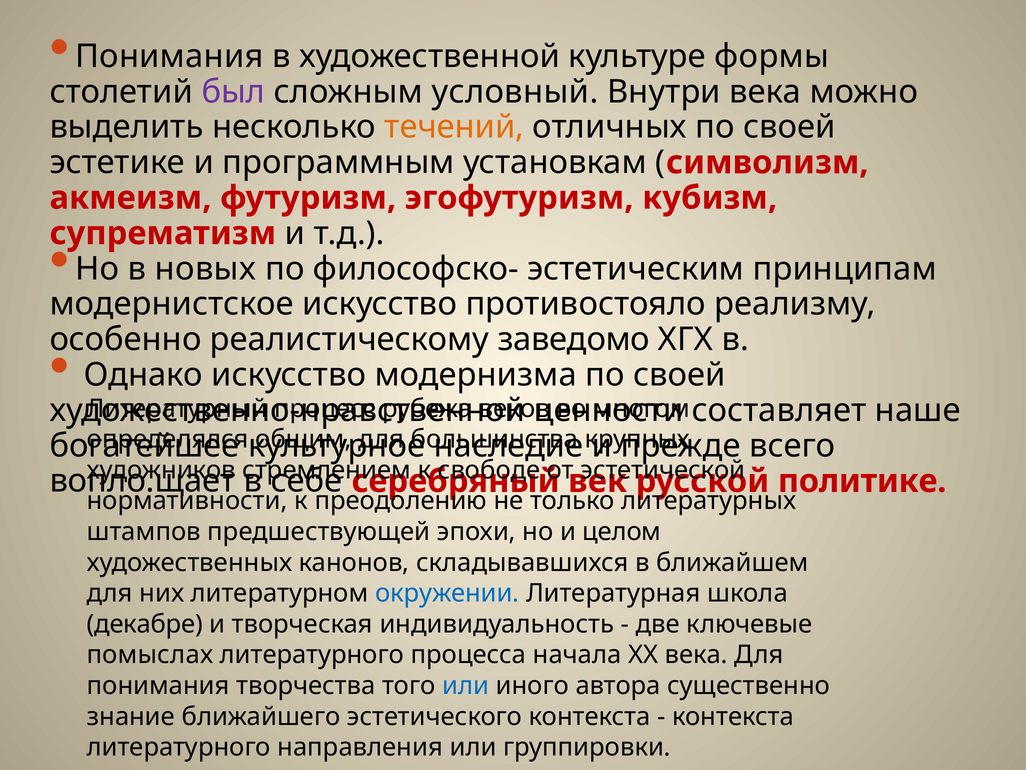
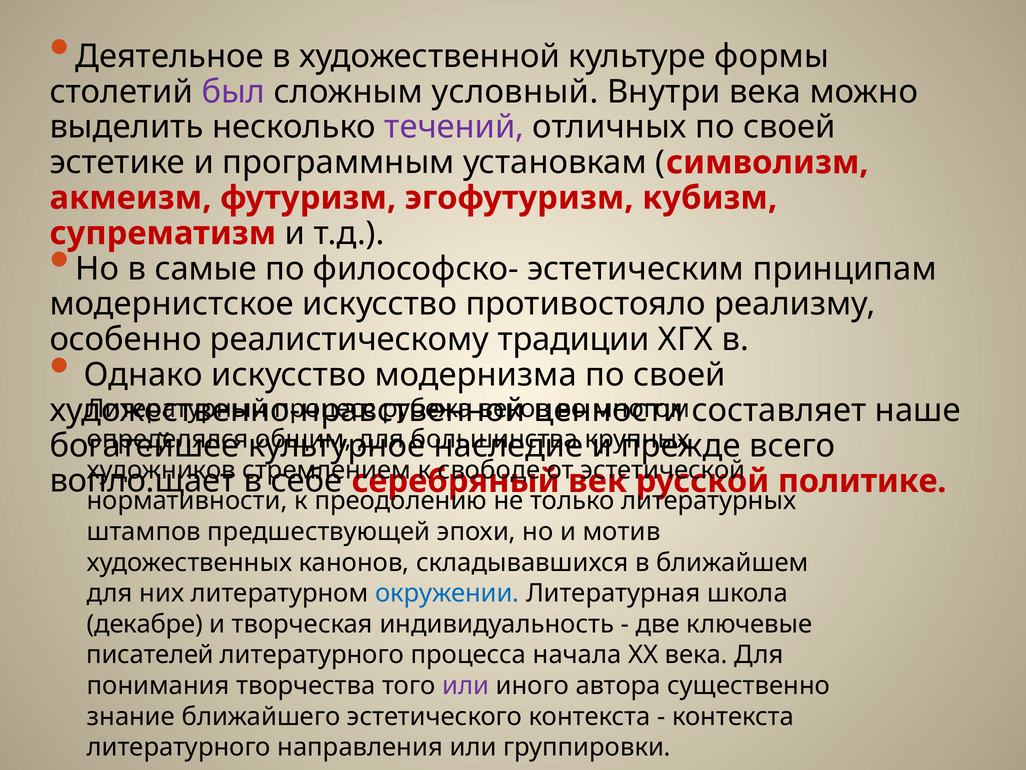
Понимания at (169, 56): Понимания -> Деятельное
течений colour: orange -> purple
новых: новых -> самые
заведомо: заведомо -> традиции
целом: целом -> мотив
помыслах: помыслах -> писателей
или at (466, 685) colour: blue -> purple
